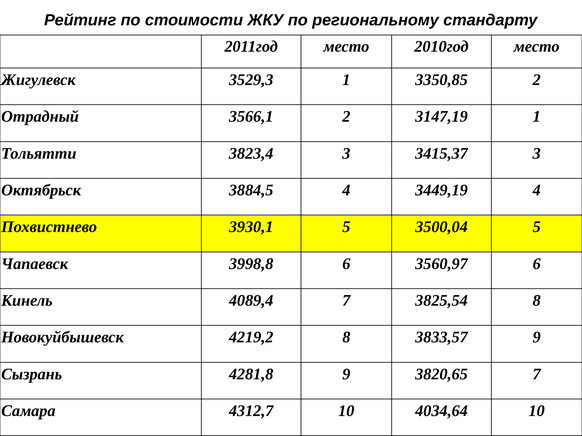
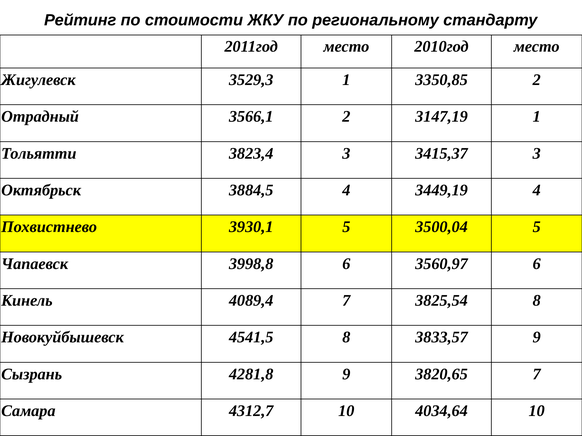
4219,2: 4219,2 -> 4541,5
